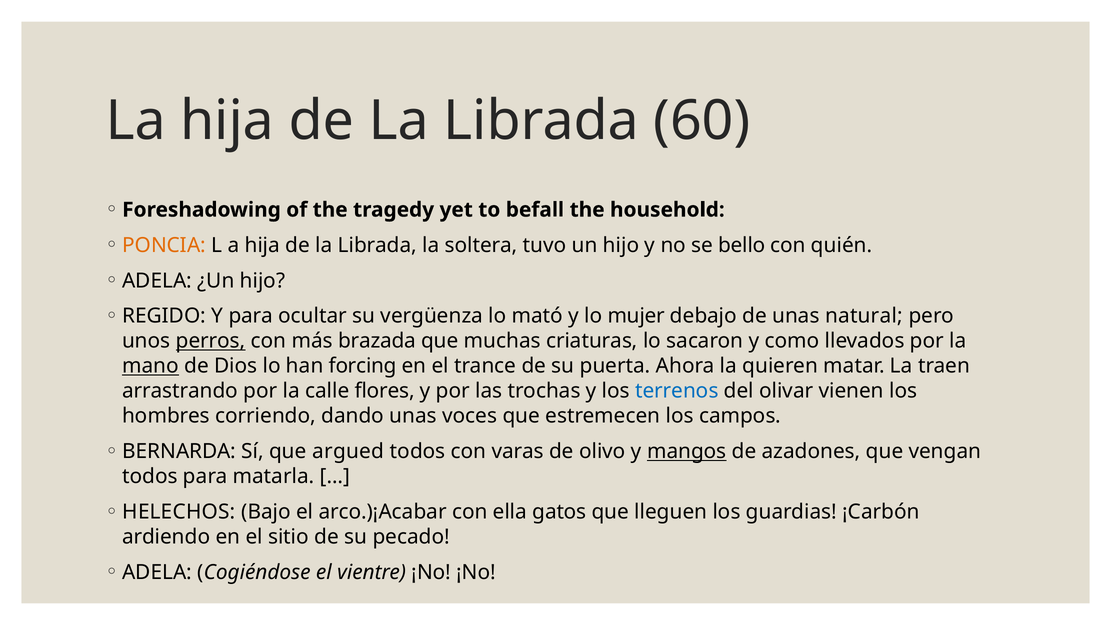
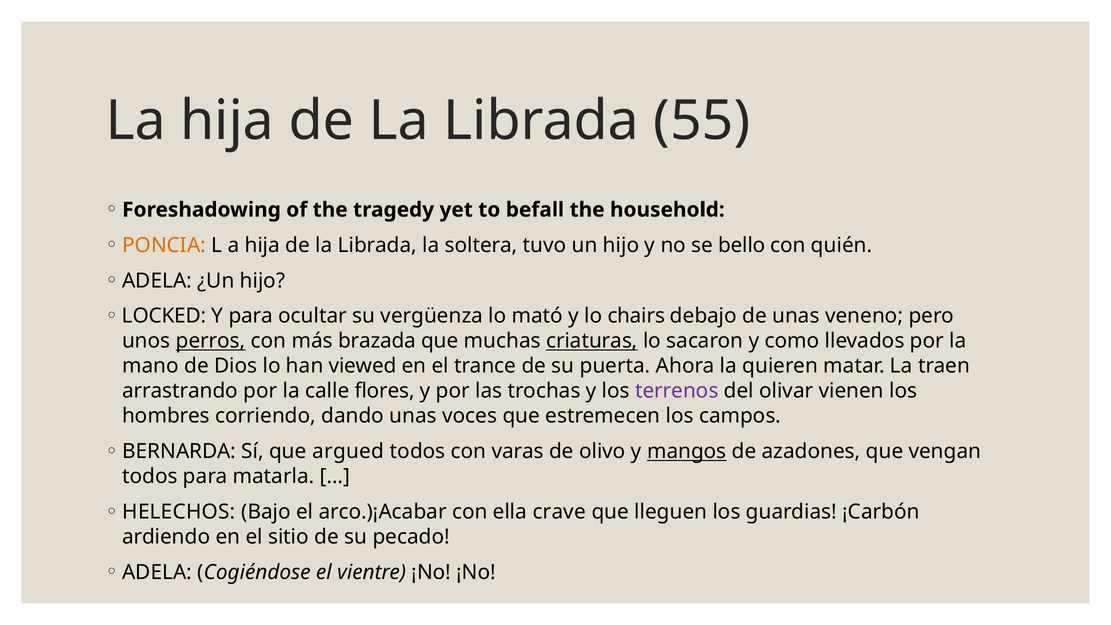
60: 60 -> 55
REGIDO: REGIDO -> LOCKED
mujer: mujer -> chairs
natural: natural -> veneno
criaturas underline: none -> present
mano underline: present -> none
forcing: forcing -> viewed
terrenos colour: blue -> purple
gatos: gatos -> crave
